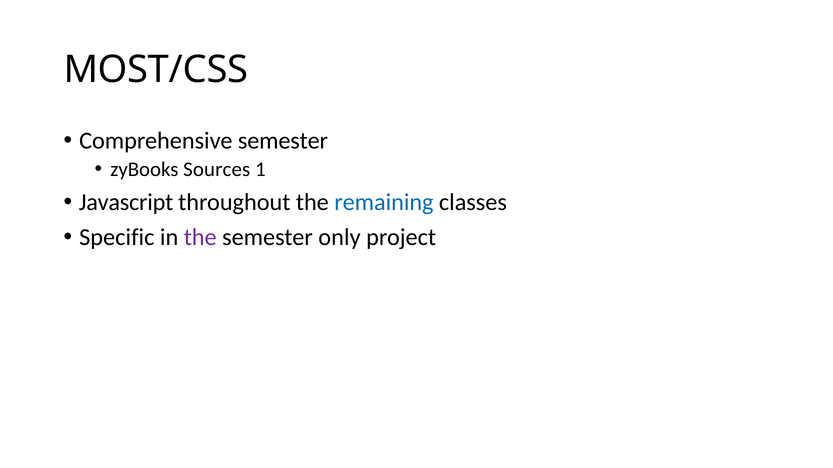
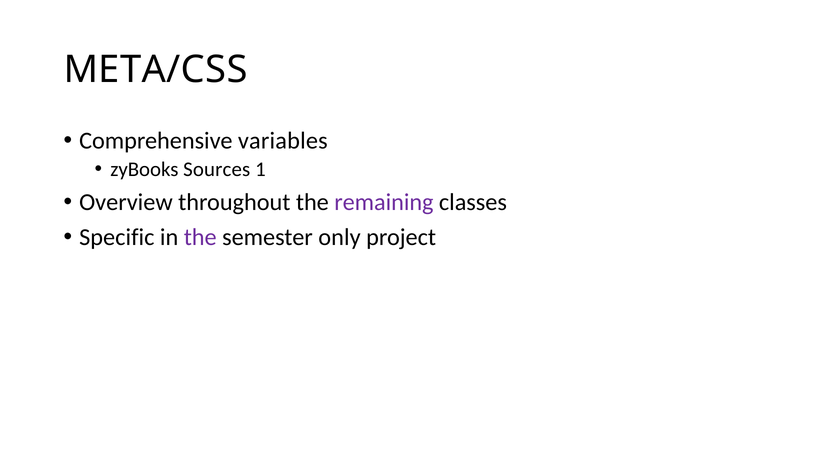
MOST/CSS: MOST/CSS -> META/CSS
Comprehensive semester: semester -> variables
Javascript: Javascript -> Overview
remaining colour: blue -> purple
